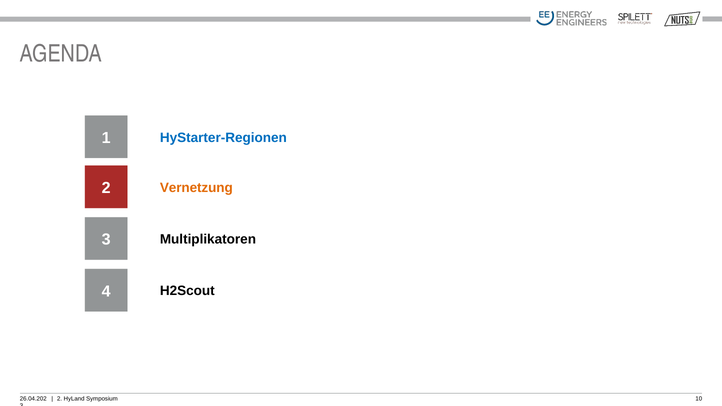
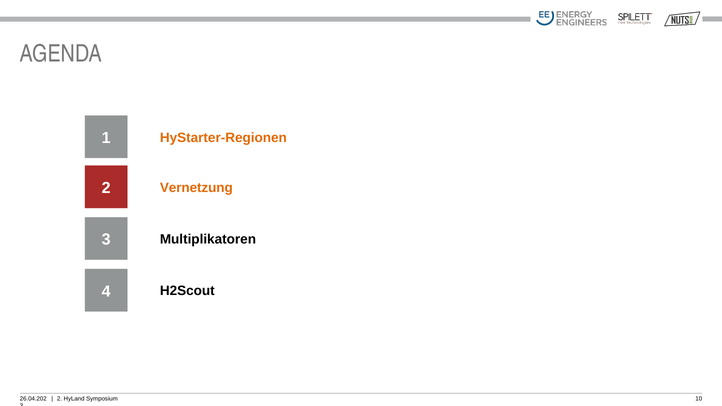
HyStarter-Regionen colour: blue -> orange
